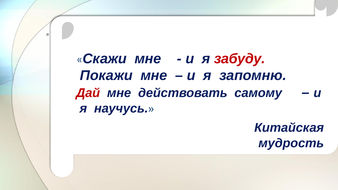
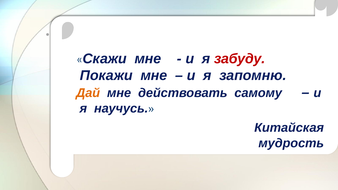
Дай colour: red -> orange
